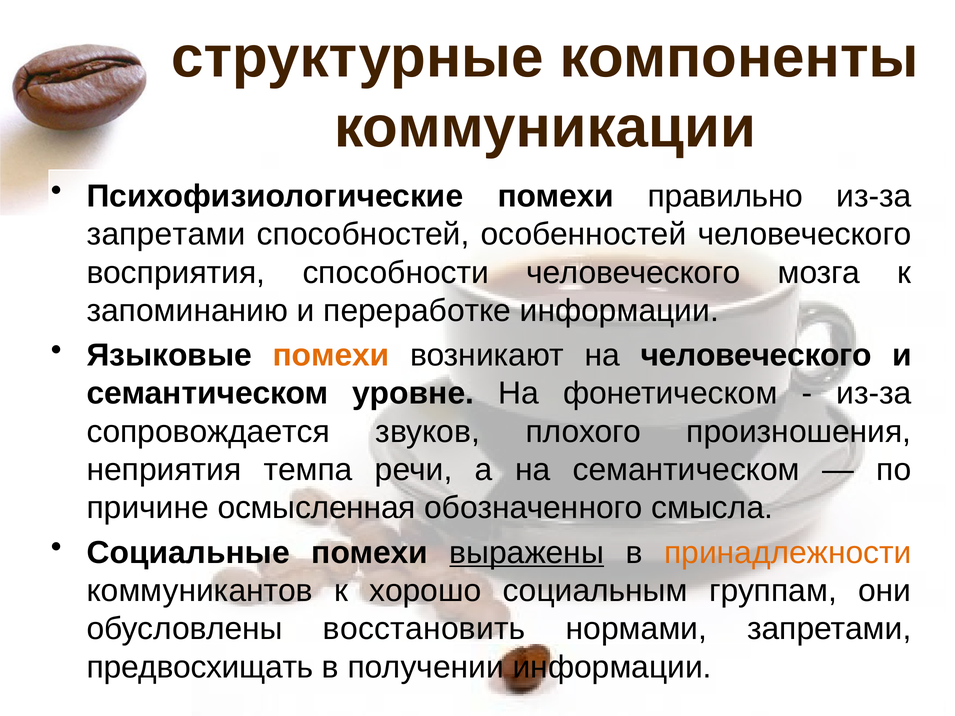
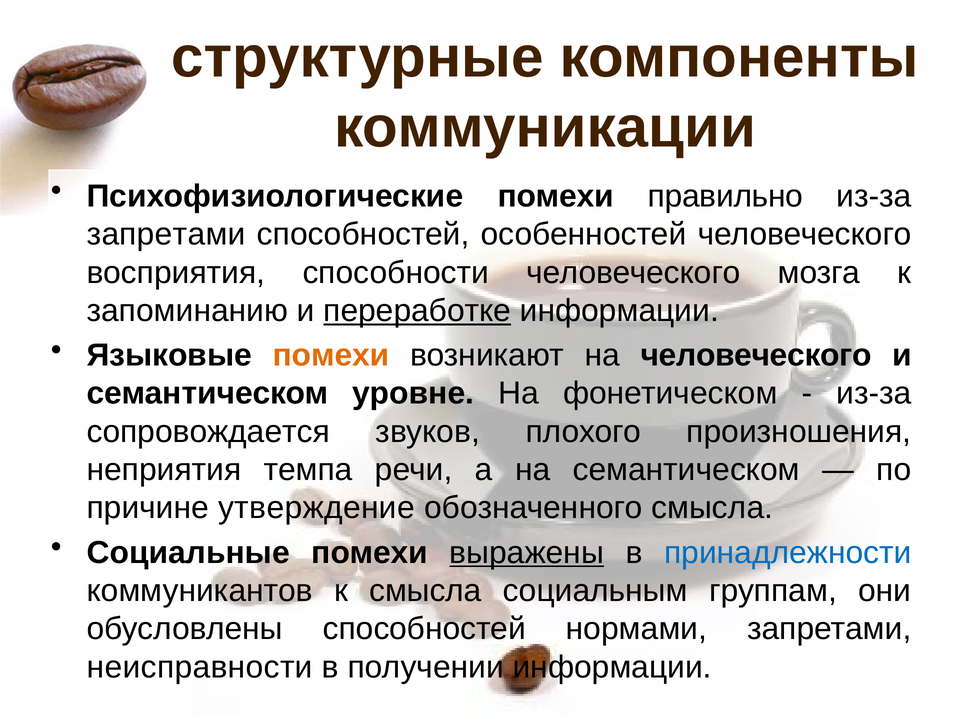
переработке underline: none -> present
осмысленная: осмысленная -> утверждение
принадлежности colour: orange -> blue
к хорошо: хорошо -> смысла
обусловлены восстановить: восстановить -> способностей
предвосхищать: предвосхищать -> неисправности
